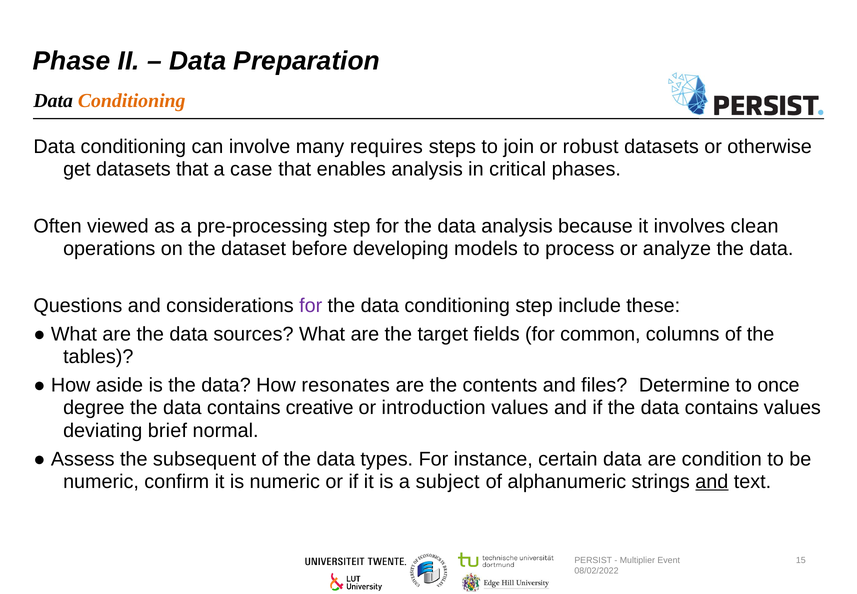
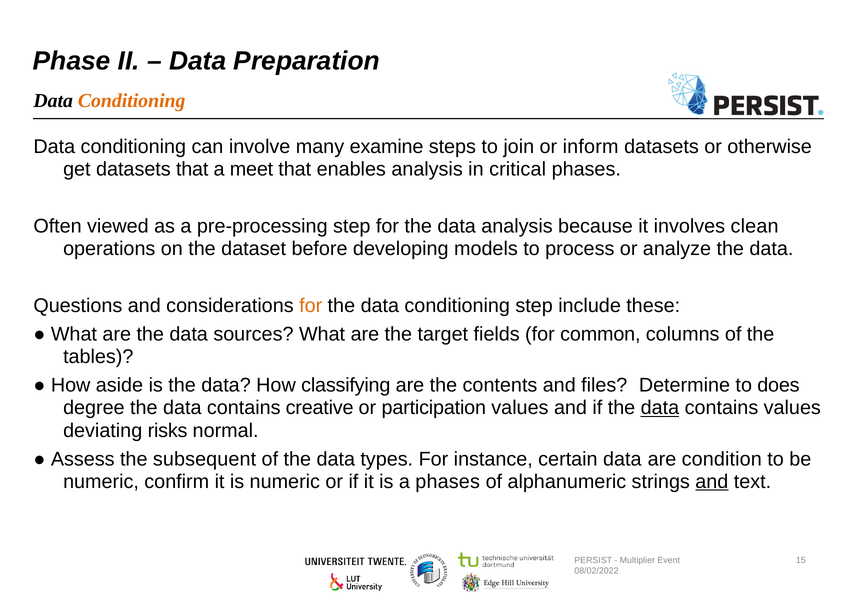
requires: requires -> examine
robust: robust -> inform
case: case -> meet
for at (311, 305) colour: purple -> orange
resonates: resonates -> classifying
once: once -> does
introduction: introduction -> participation
data at (660, 407) underline: none -> present
brief: brief -> risks
a subject: subject -> phases
